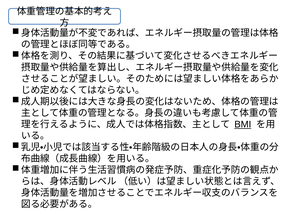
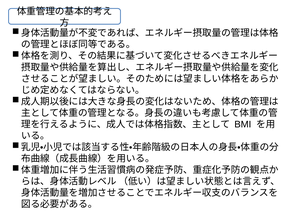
BMI underline: present -> none
